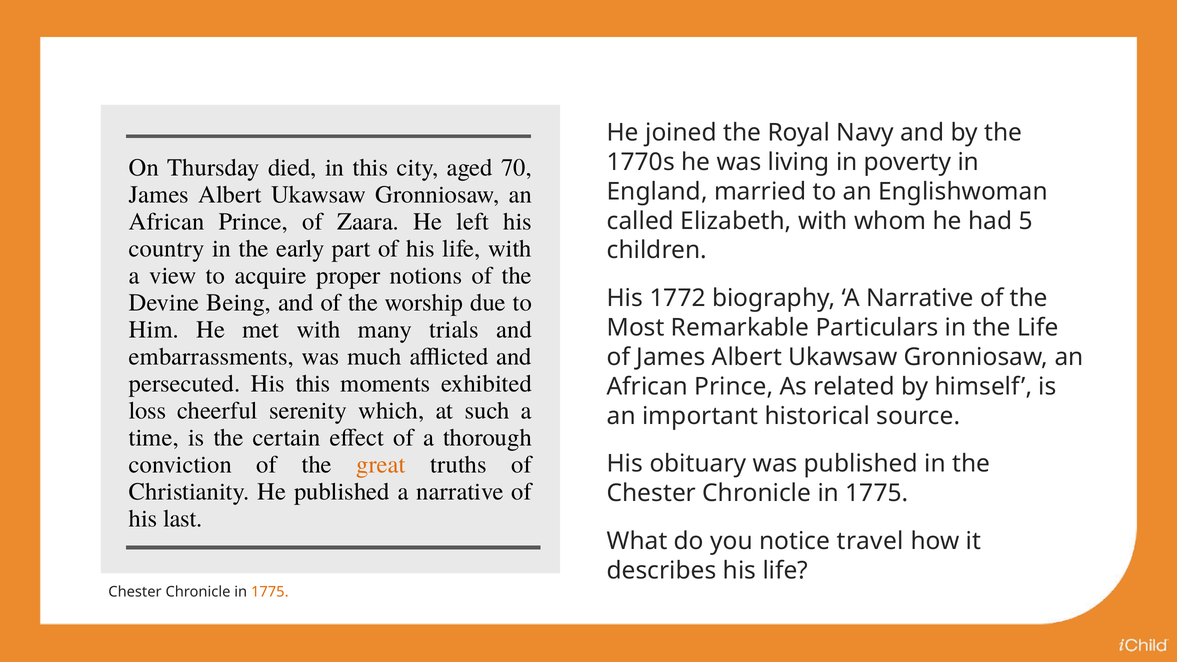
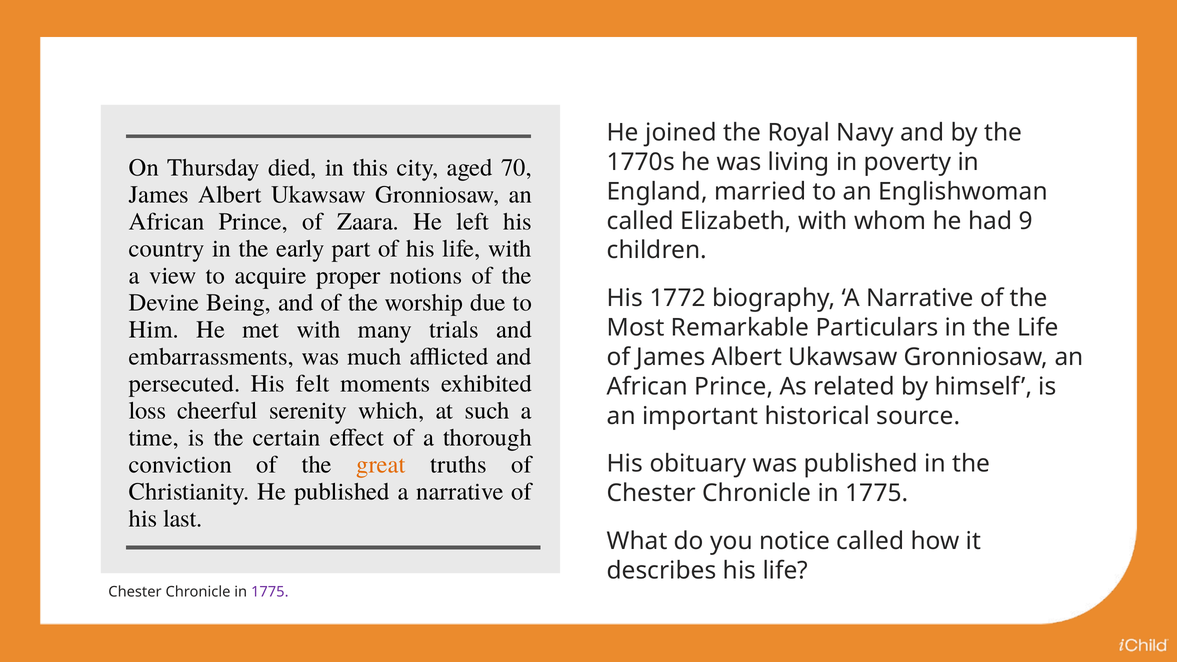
5: 5 -> 9
His this: this -> felt
notice travel: travel -> called
1775 at (270, 592) colour: orange -> purple
